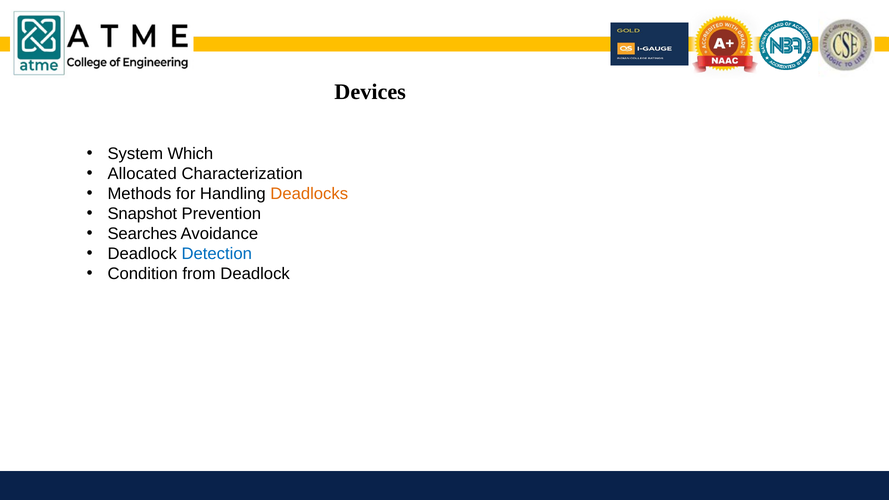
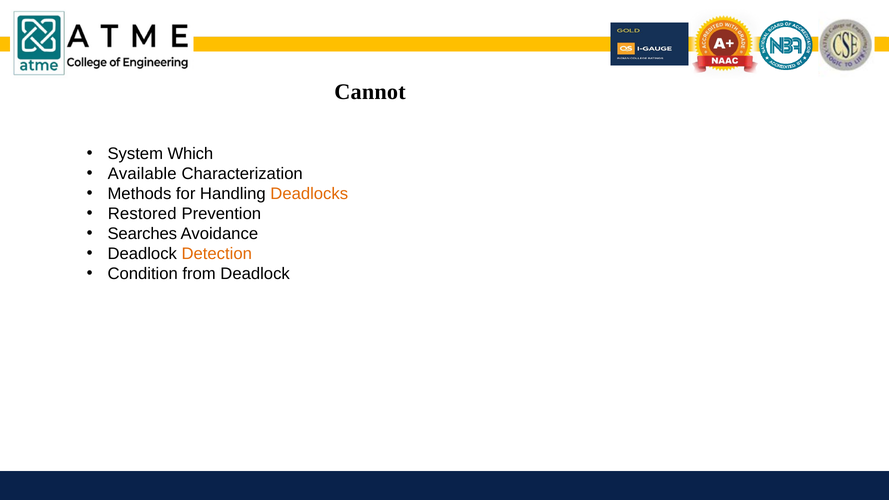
Devices: Devices -> Cannot
Allocated: Allocated -> Available
Snapshot: Snapshot -> Restored
Detection colour: blue -> orange
